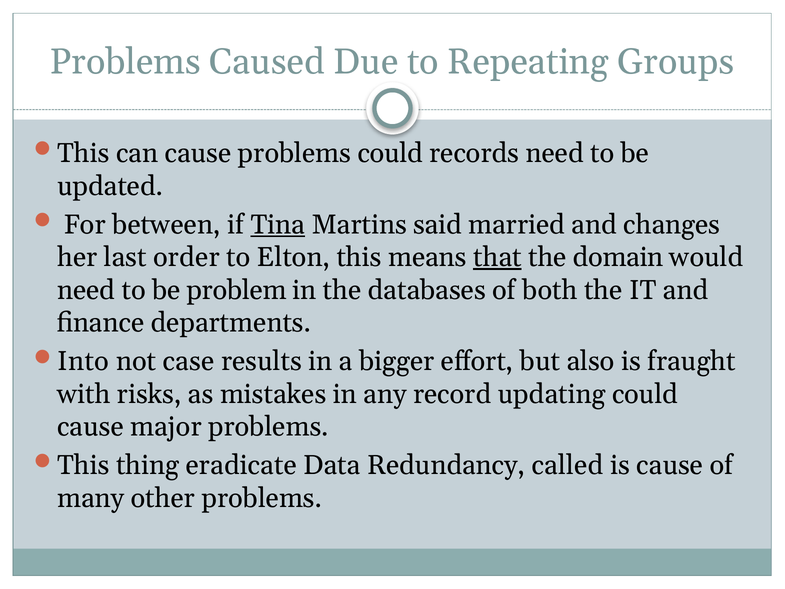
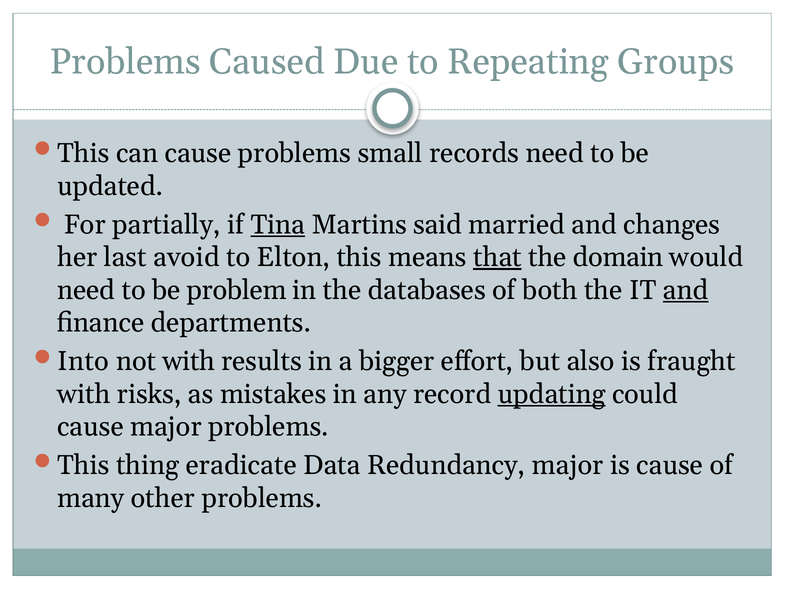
problems could: could -> small
between: between -> partially
order: order -> avoid
and at (686, 290) underline: none -> present
not case: case -> with
updating underline: none -> present
Redundancy called: called -> major
